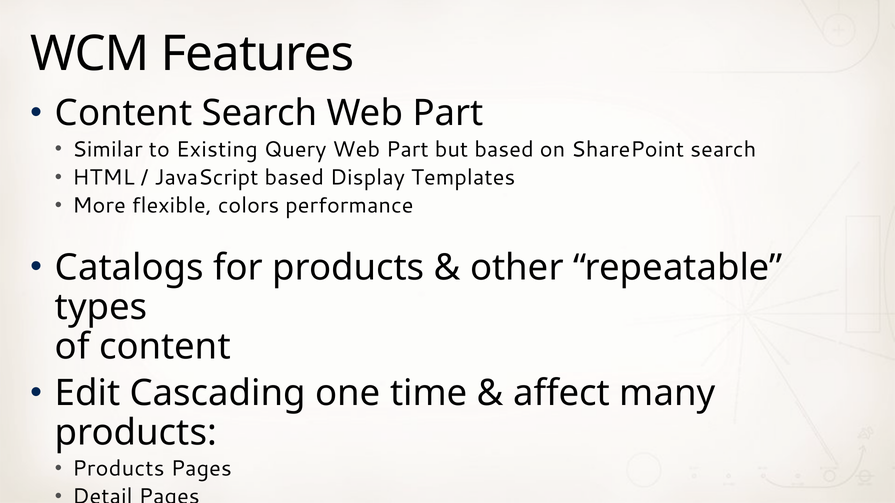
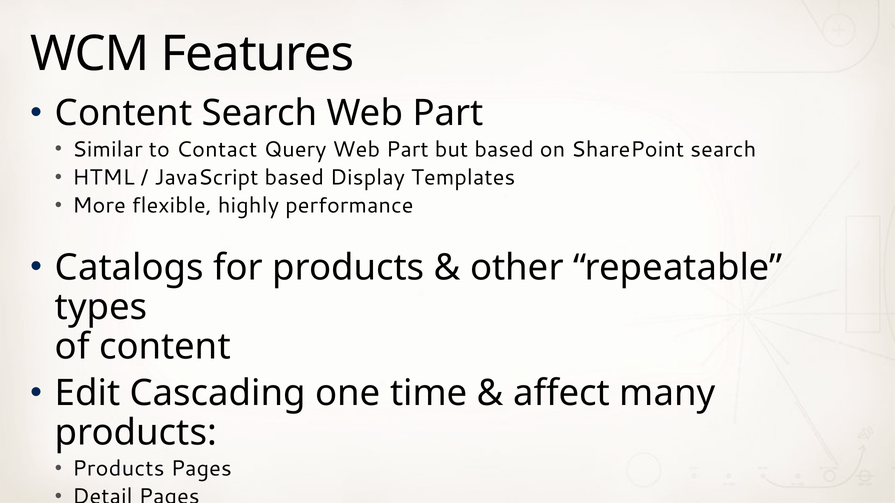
Existing: Existing -> Contact
colors: colors -> highly
